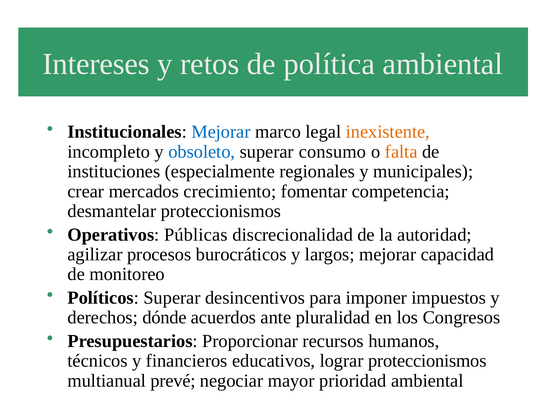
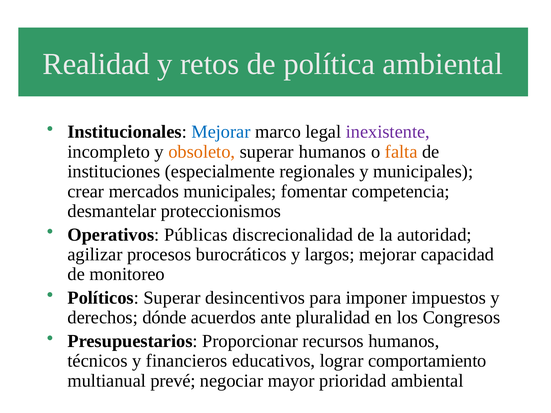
Intereses: Intereses -> Realidad
inexistente colour: orange -> purple
obsoleto colour: blue -> orange
superar consumo: consumo -> humanos
mercados crecimiento: crecimiento -> municipales
lograr proteccionismos: proteccionismos -> comportamiento
